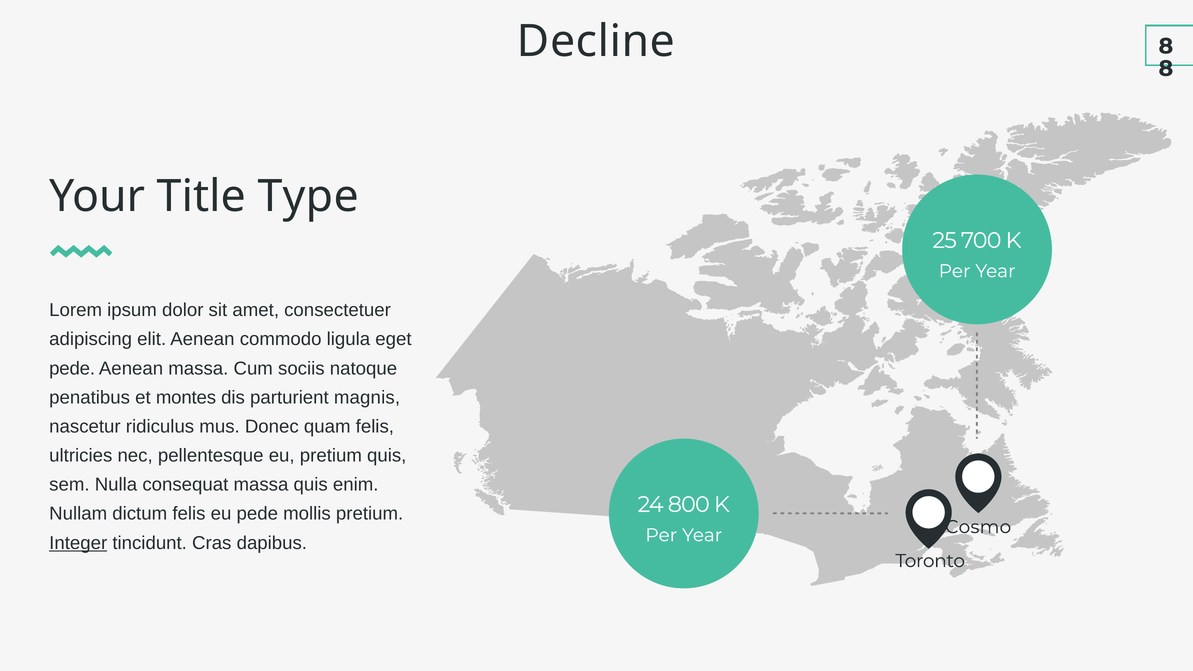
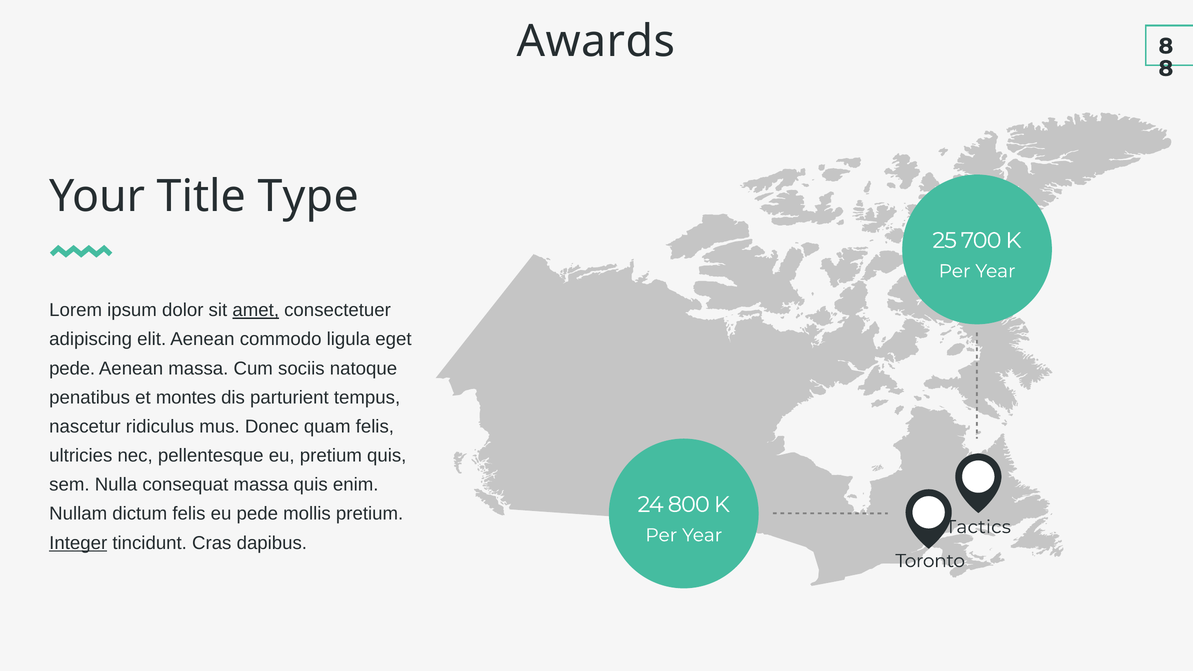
Decline: Decline -> Awards
amet underline: none -> present
magnis: magnis -> tempus
Cosmo: Cosmo -> Tactics
